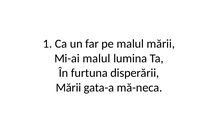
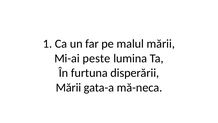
Mi-ai malul: malul -> peste
